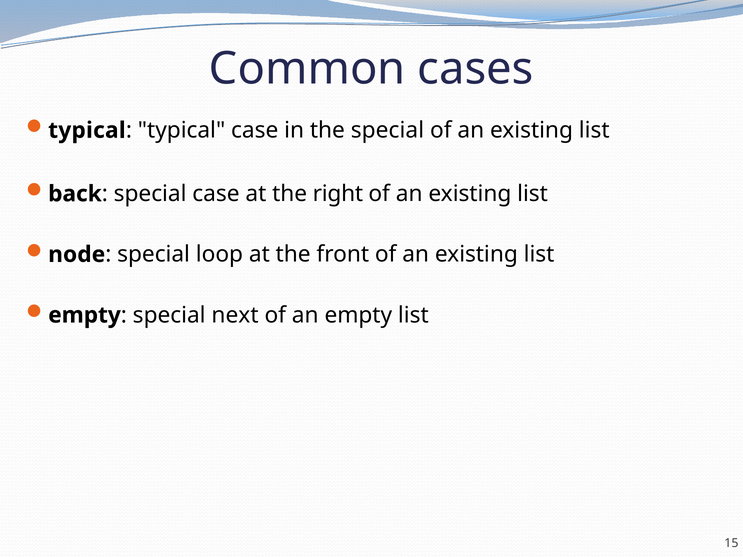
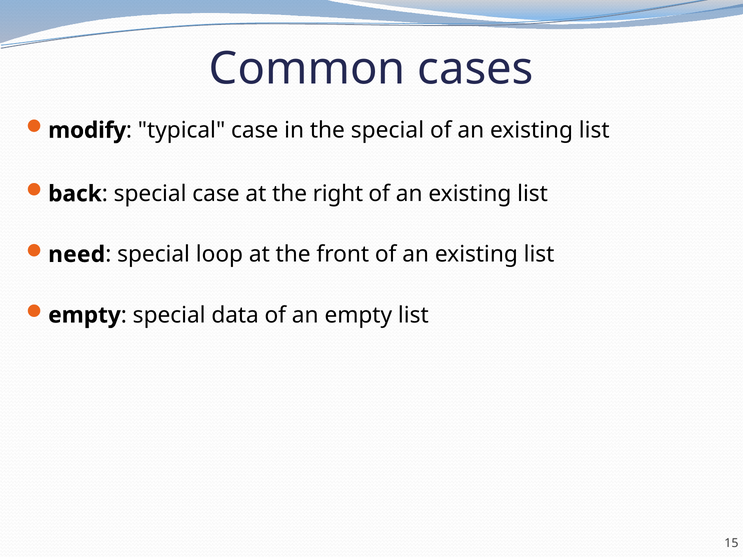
typical at (87, 130): typical -> modify
node: node -> need
next: next -> data
